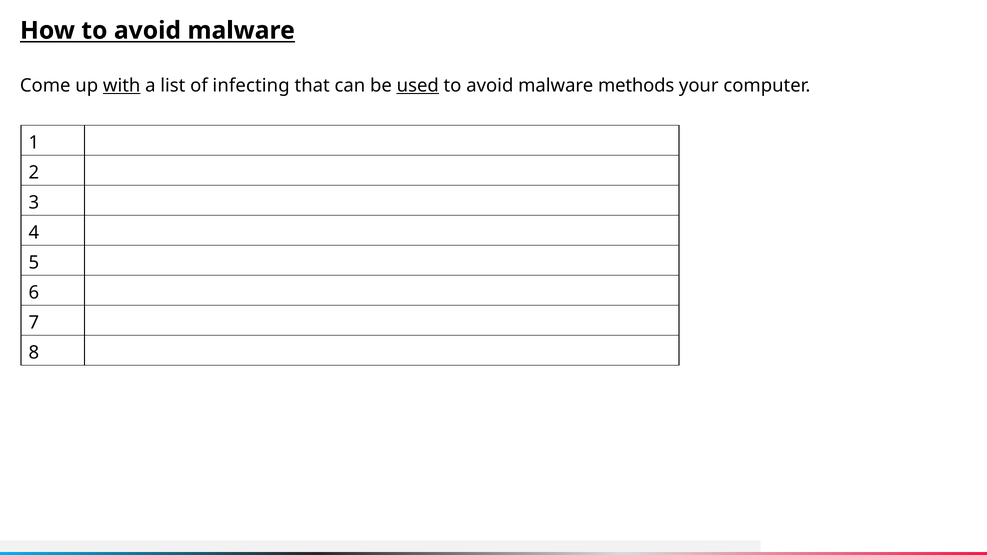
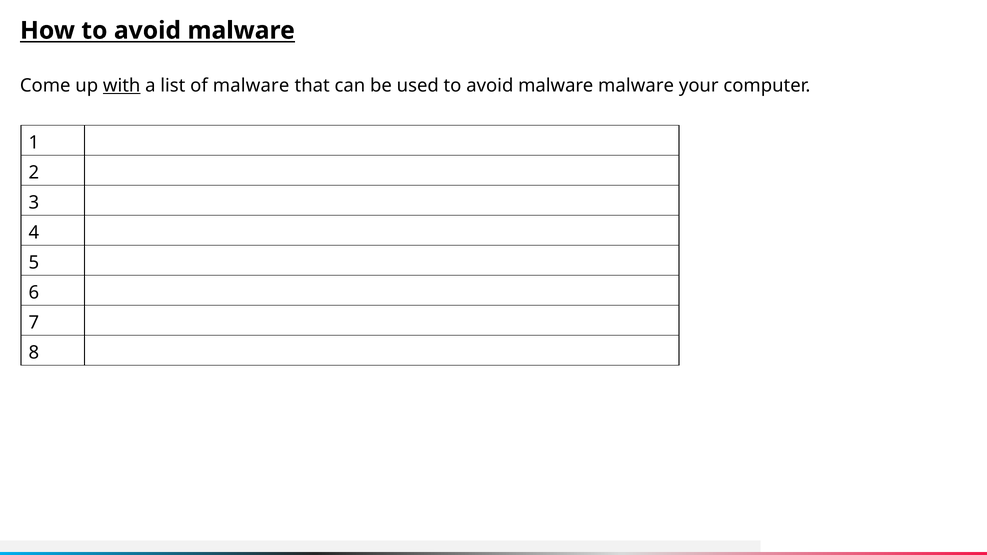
of infecting: infecting -> malware
used underline: present -> none
malware methods: methods -> malware
